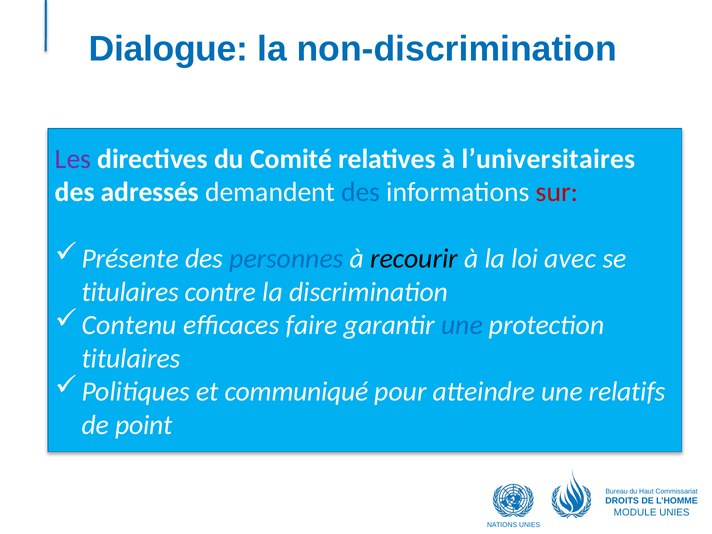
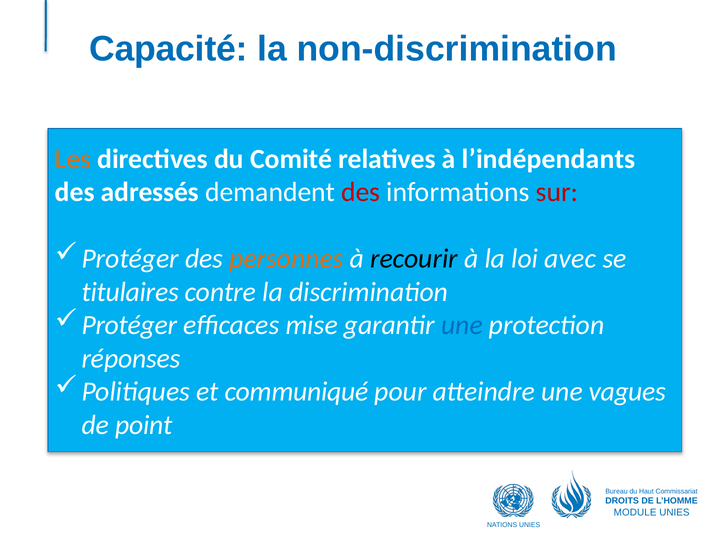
Dialogue: Dialogue -> Capacité
Les colour: purple -> orange
l’universitaires: l’universitaires -> l’indépendants
des at (361, 192) colour: blue -> red
Présente at (130, 259): Présente -> Protéger
personnes colour: blue -> orange
Contenu at (129, 325): Contenu -> Protéger
faire: faire -> mise
titulaires at (131, 359): titulaires -> réponses
relatifs: relatifs -> vagues
